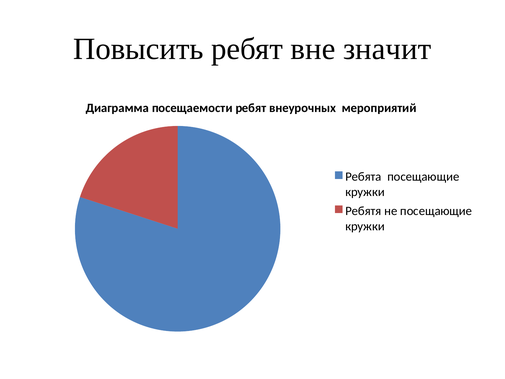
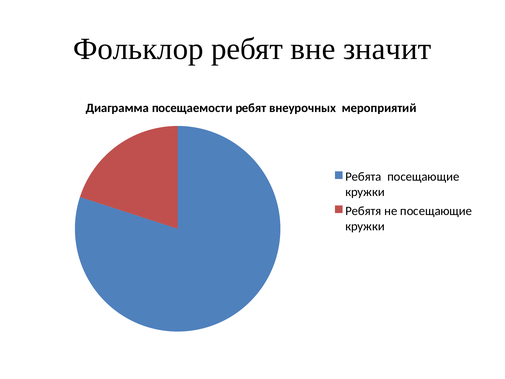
Повысить: Повысить -> Фольклор
